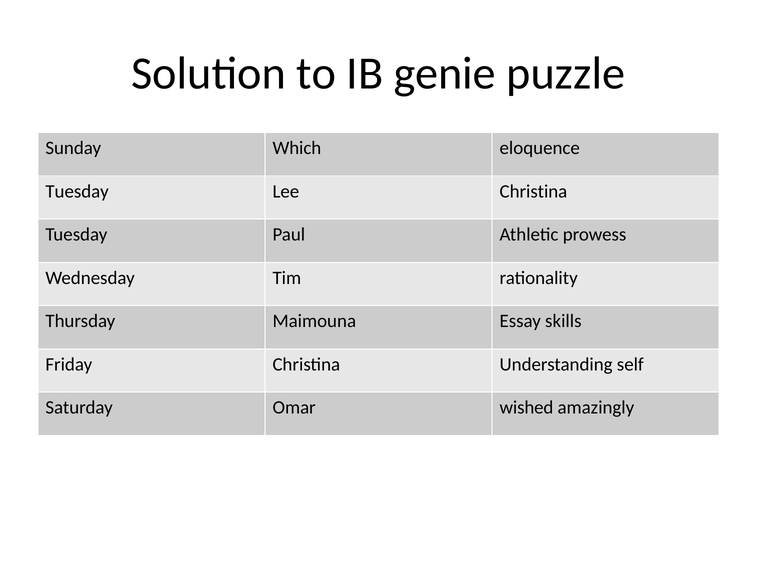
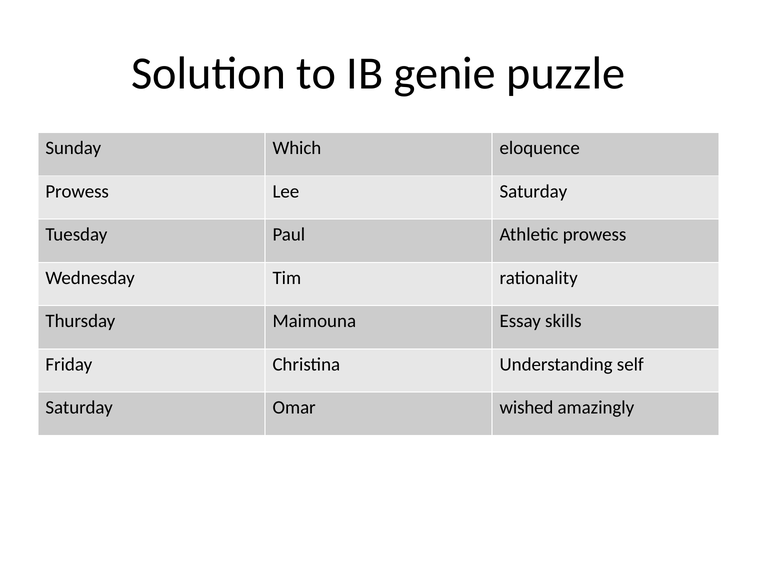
Tuesday at (77, 191): Tuesday -> Prowess
Lee Christina: Christina -> Saturday
